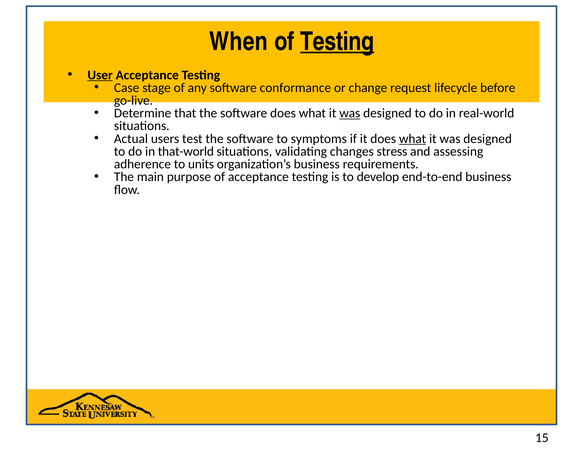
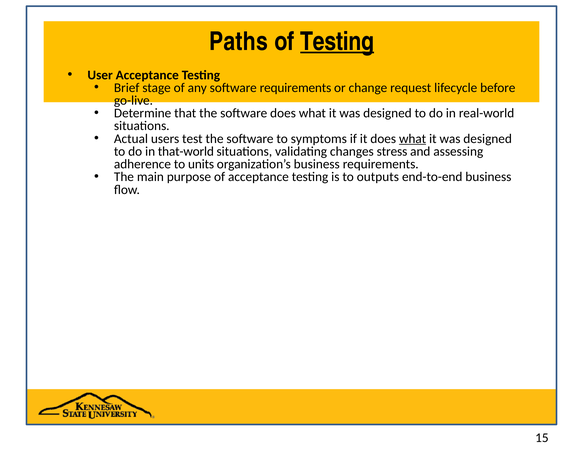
When: When -> Paths
User underline: present -> none
Case: Case -> Brief
software conformance: conformance -> requirements
was at (350, 113) underline: present -> none
develop: develop -> outputs
